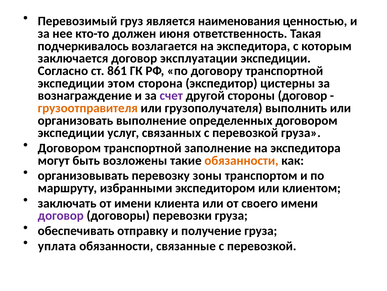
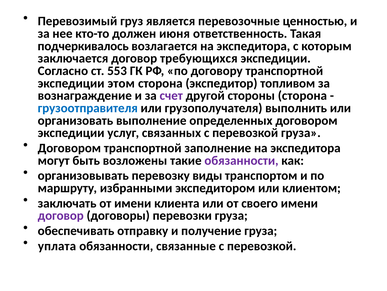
наименования: наименования -> перевозочные
эксплуатации: эксплуатации -> требующихся
861: 861 -> 553
цистерны: цистерны -> топливом
стороны договор: договор -> сторона
грузоотправителя colour: orange -> blue
обязанности at (241, 160) colour: orange -> purple
зоны: зоны -> виды
